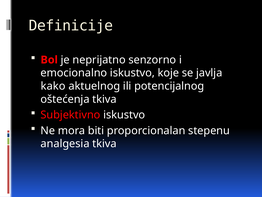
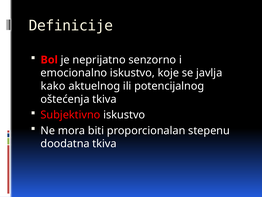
analgesia: analgesia -> doodatna
